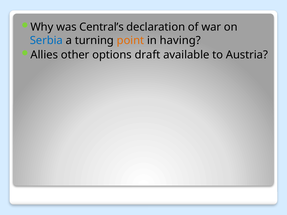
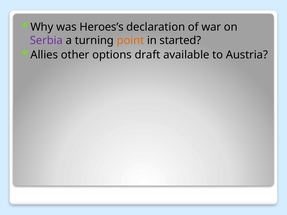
Central’s: Central’s -> Heroes’s
Serbia colour: blue -> purple
having: having -> started
